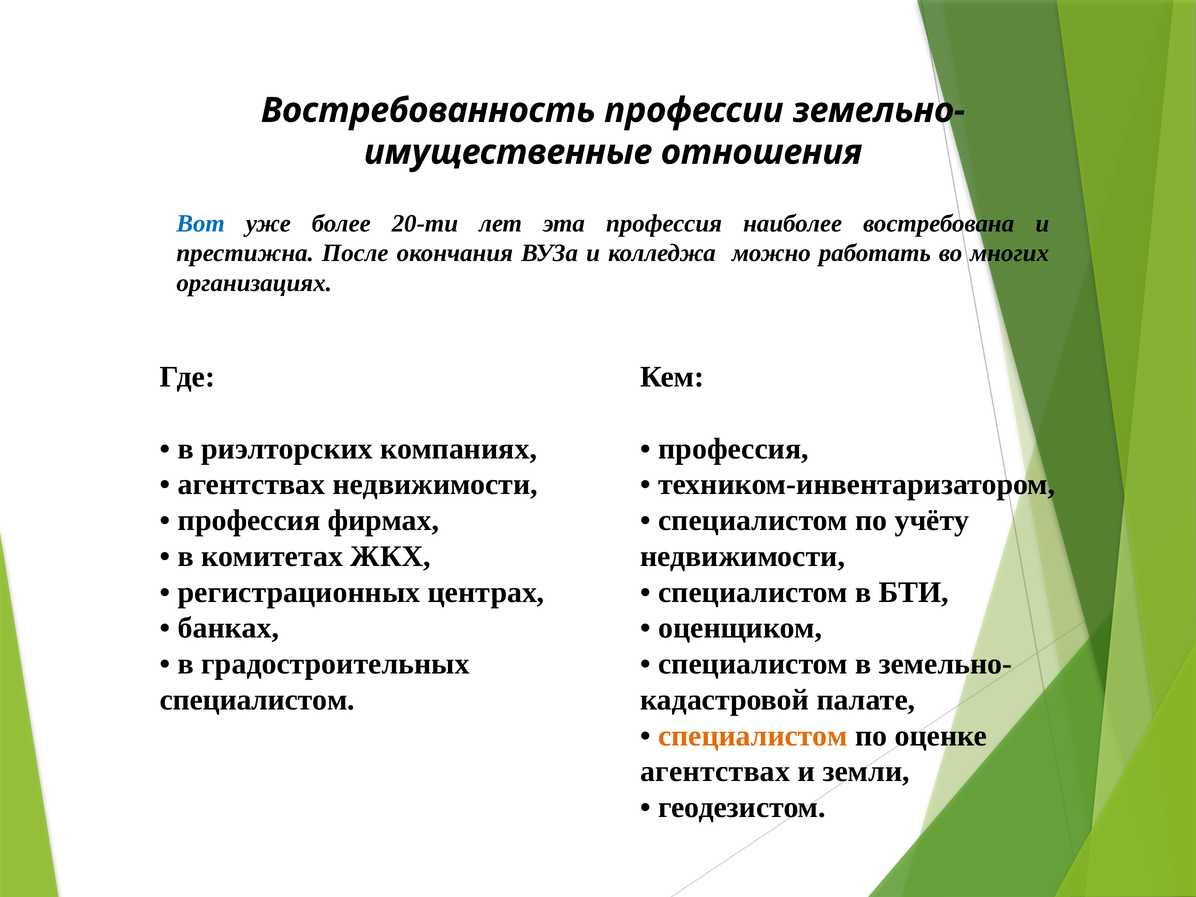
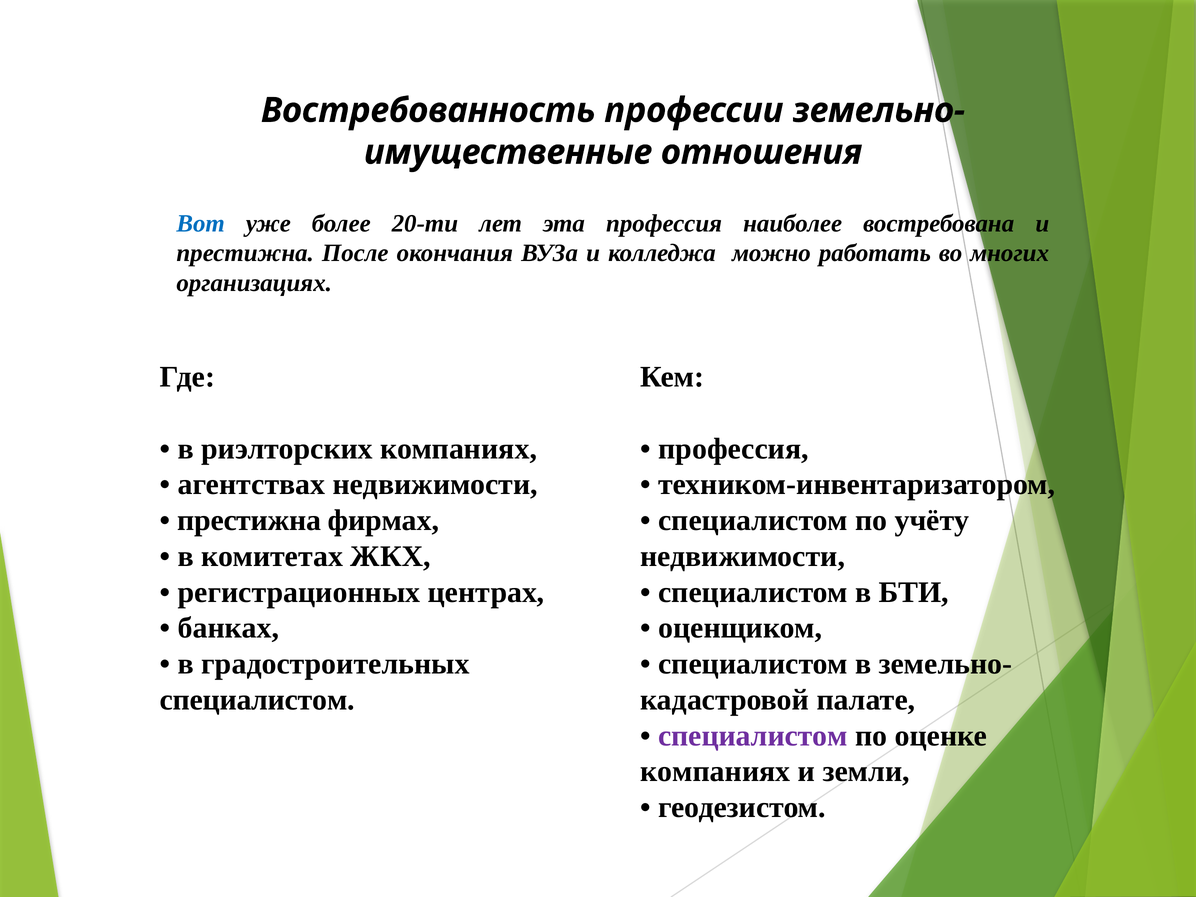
профессия at (249, 520): профессия -> престижна
специалистом at (753, 736) colour: orange -> purple
агентствах at (715, 772): агентствах -> компаниях
